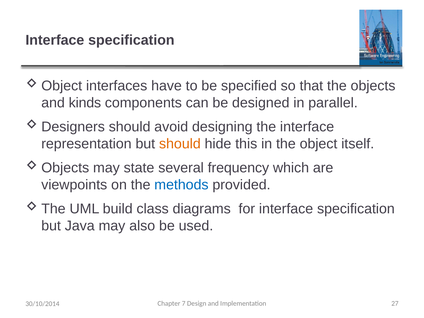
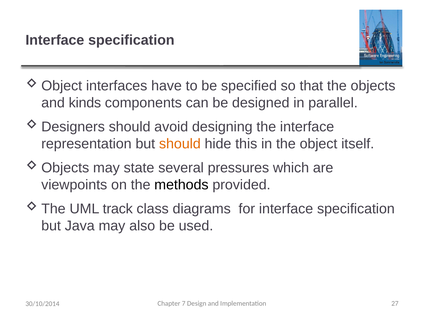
frequency: frequency -> pressures
methods colour: blue -> black
build: build -> track
